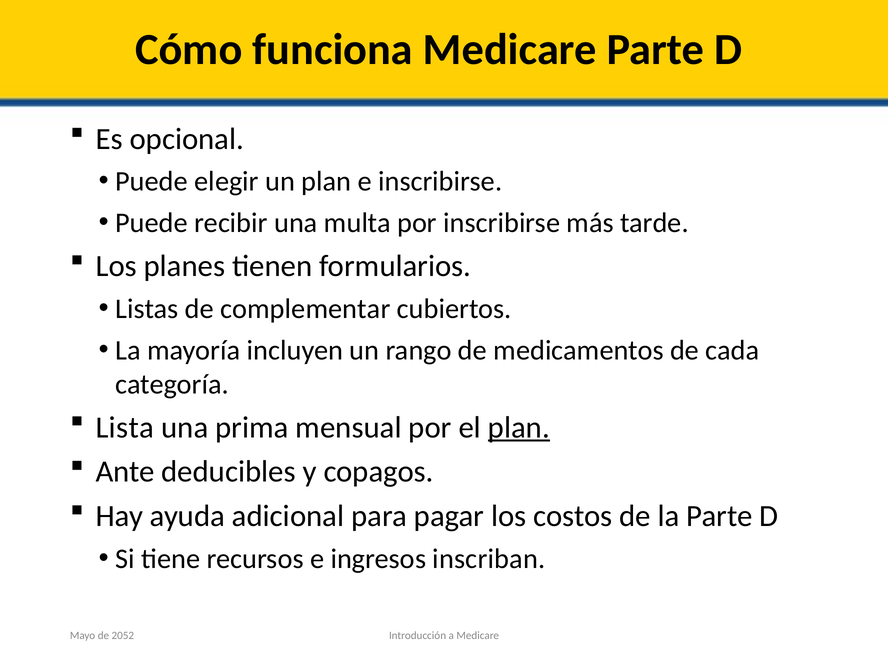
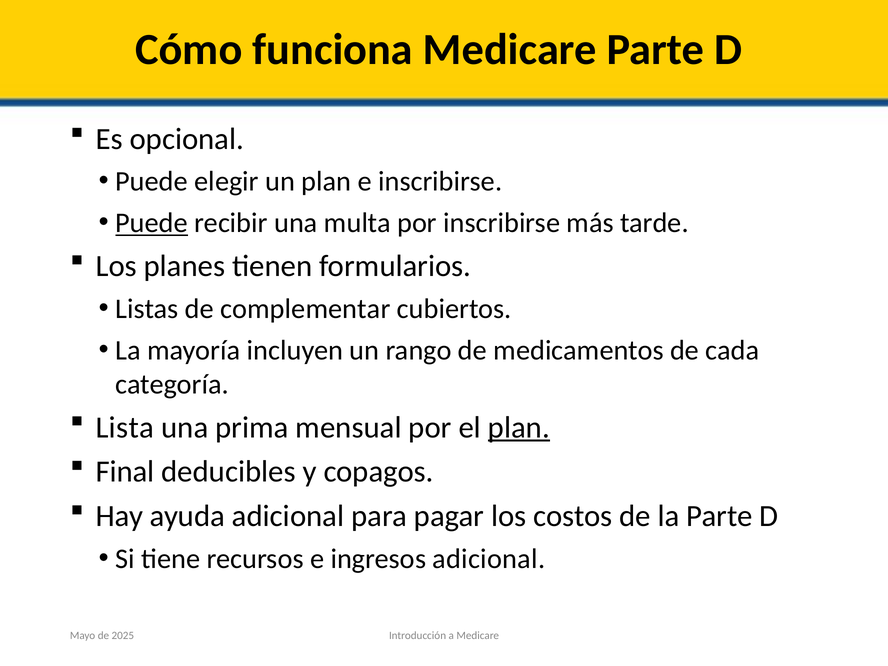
Puede at (152, 223) underline: none -> present
Ante: Ante -> Final
ingresos inscriban: inscriban -> adicional
2052: 2052 -> 2025
